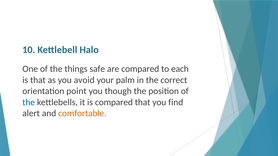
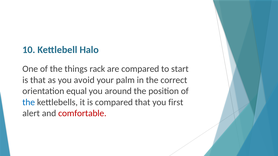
safe: safe -> rack
each: each -> start
point: point -> equal
though: though -> around
find: find -> first
comfortable colour: orange -> red
